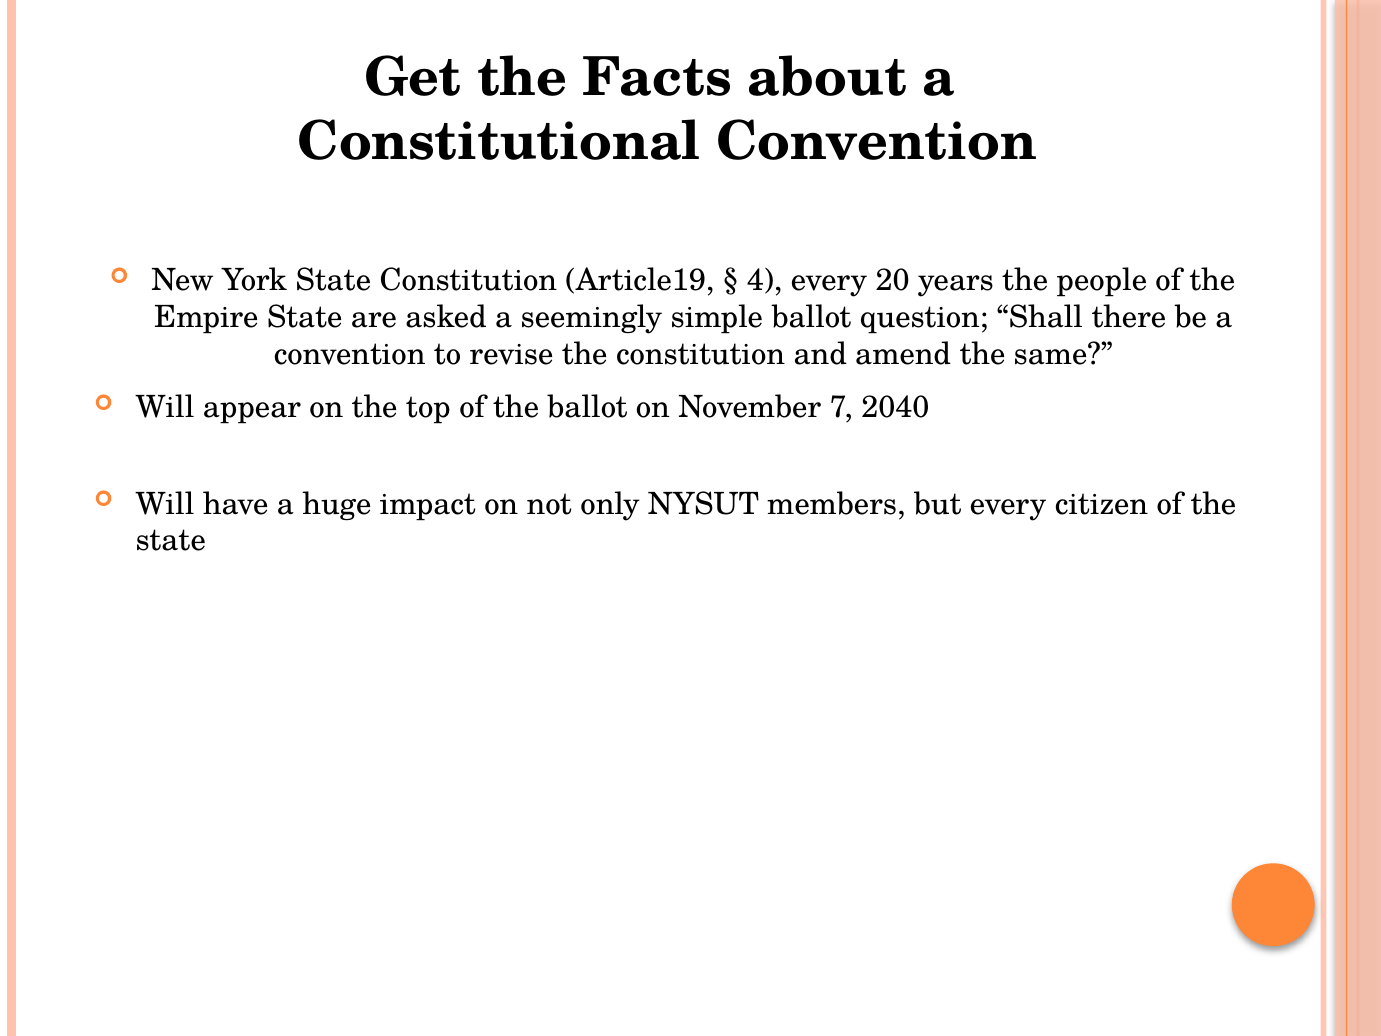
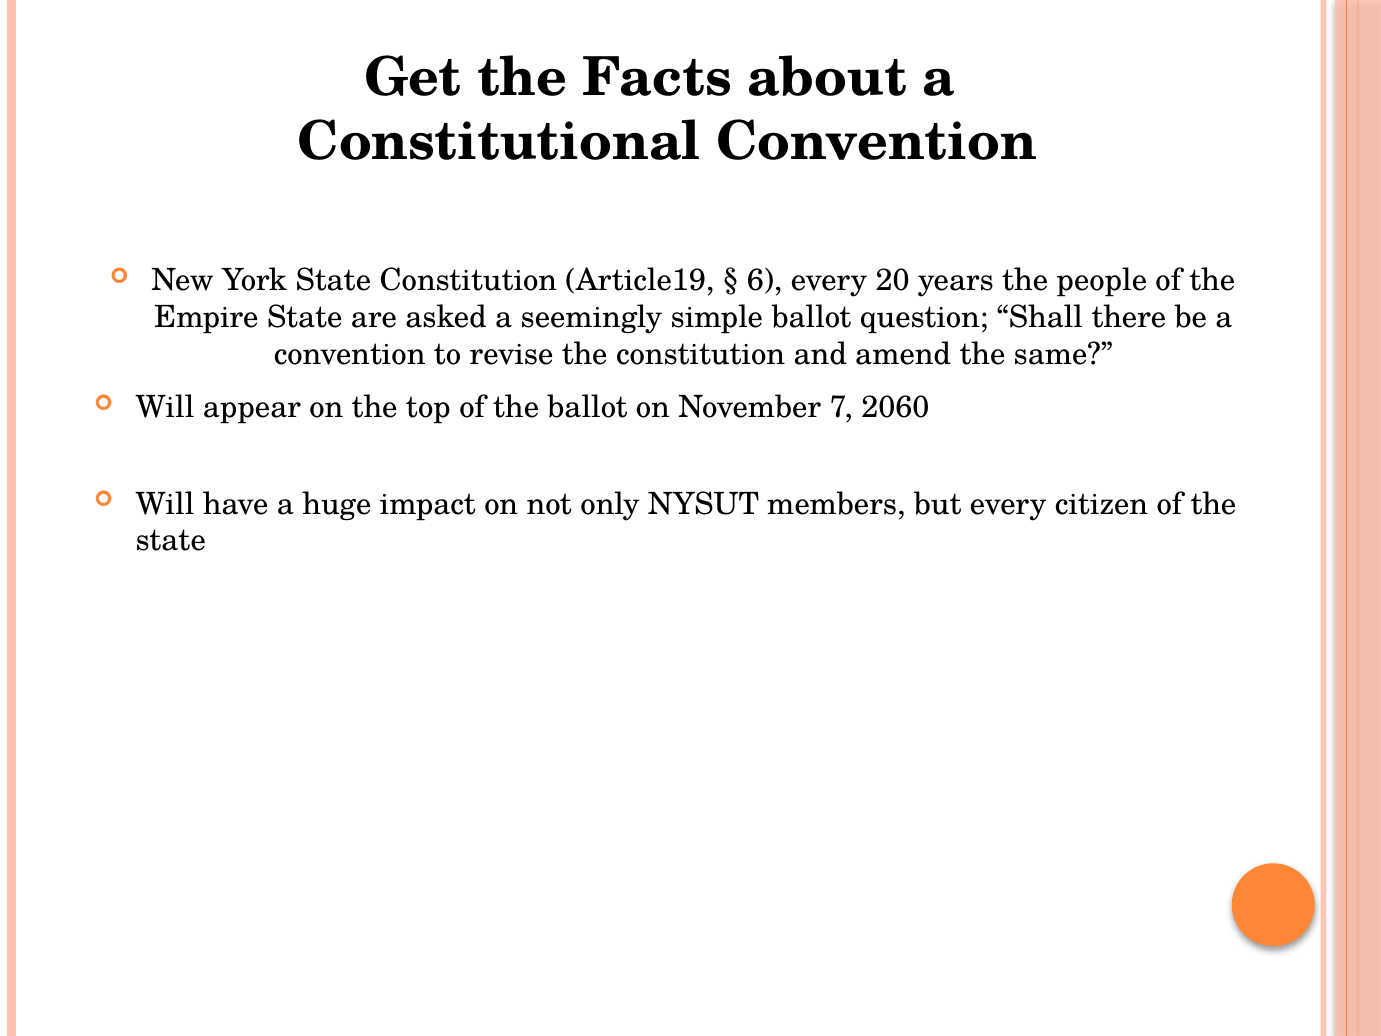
4: 4 -> 6
2040: 2040 -> 2060
